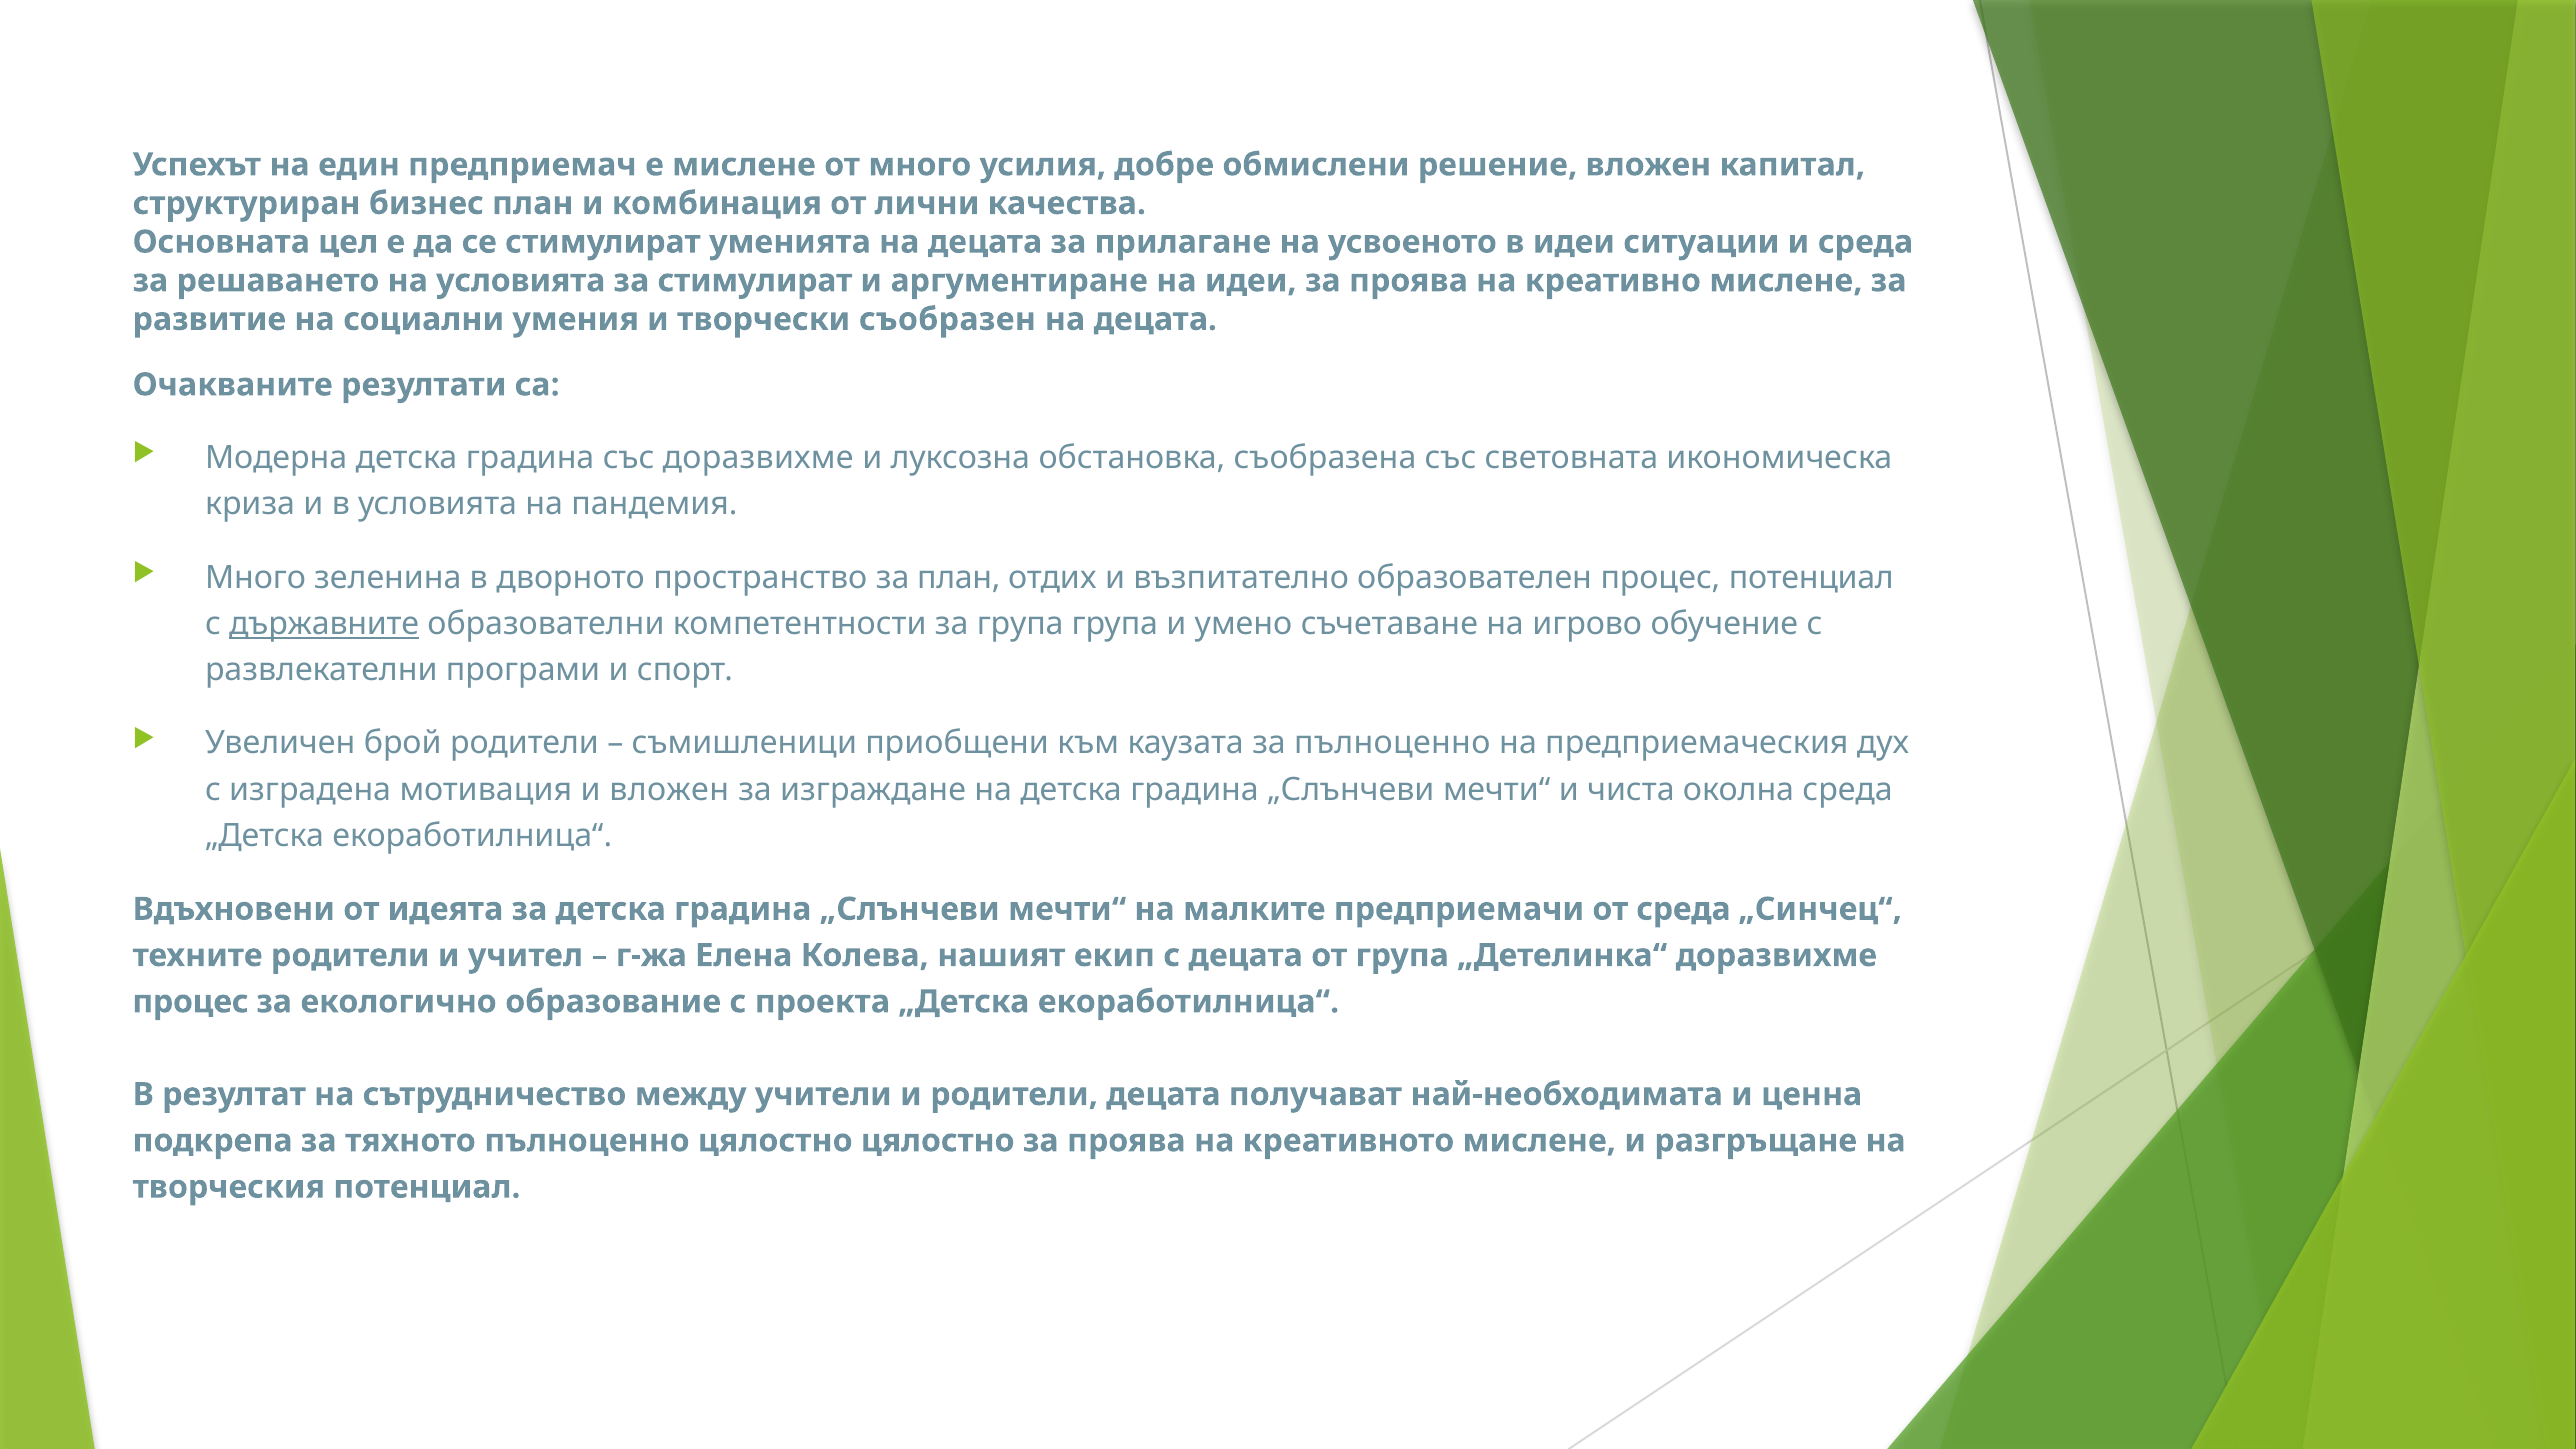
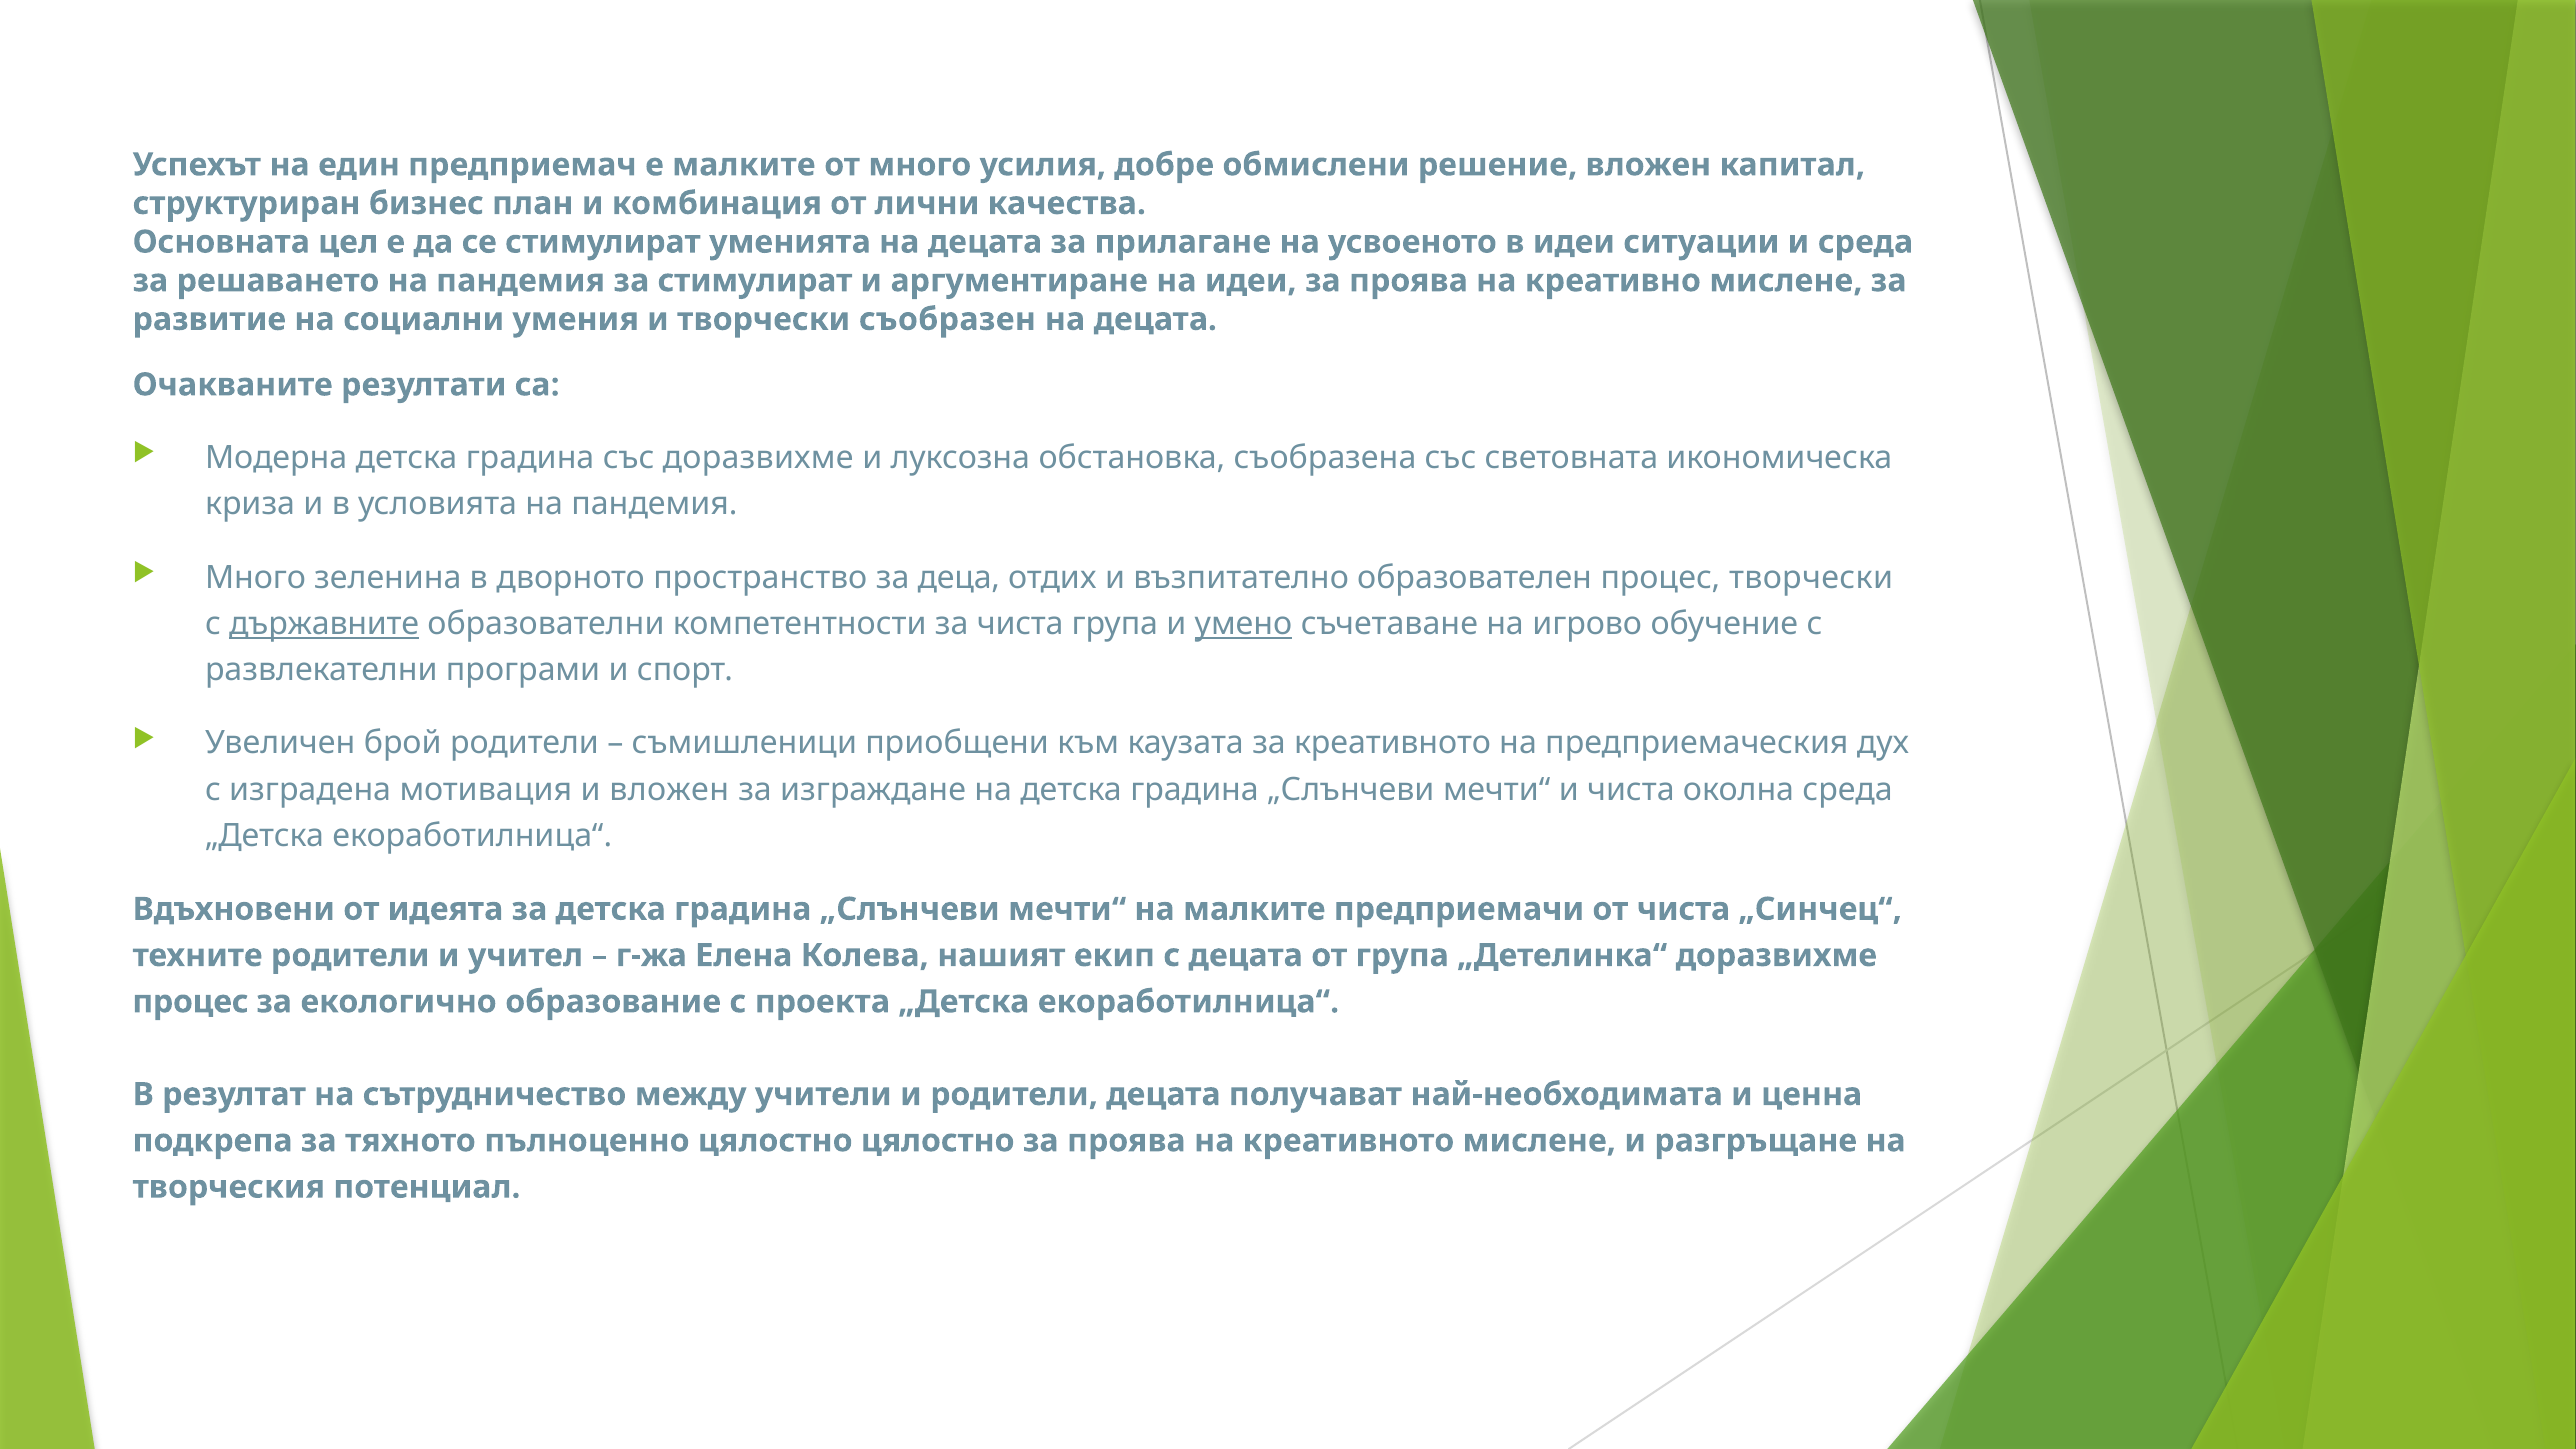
е мислене: мислене -> малките
решаването на условията: условията -> пандемия
за план: план -> деца
процес потенциал: потенциал -> творчески
за група: група -> чиста
умено underline: none -> present
за пълноценно: пълноценно -> креативното
от среда: среда -> чиста
